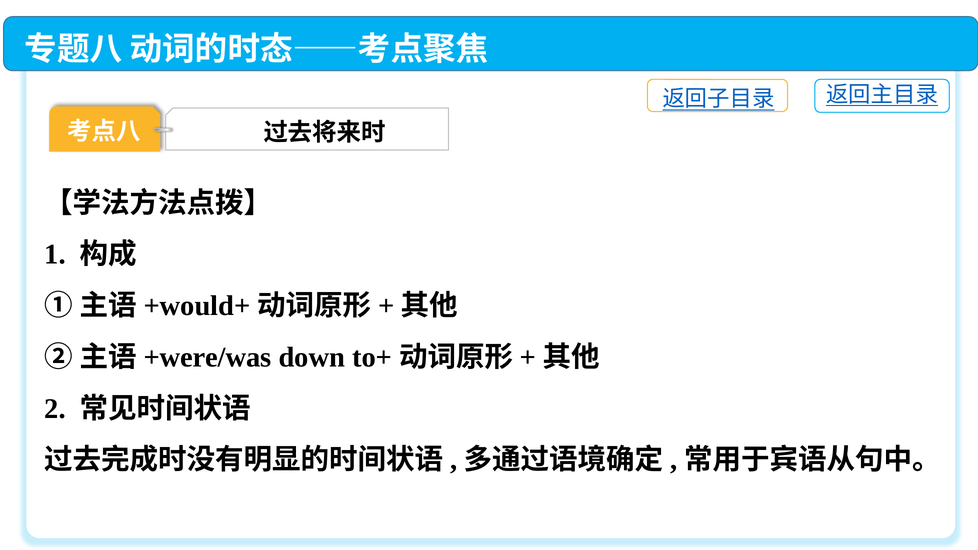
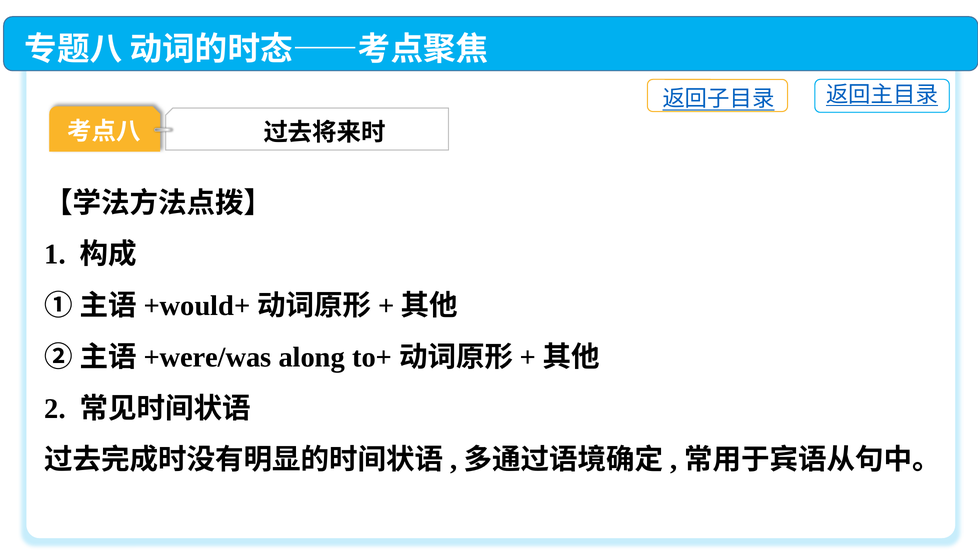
down: down -> along
